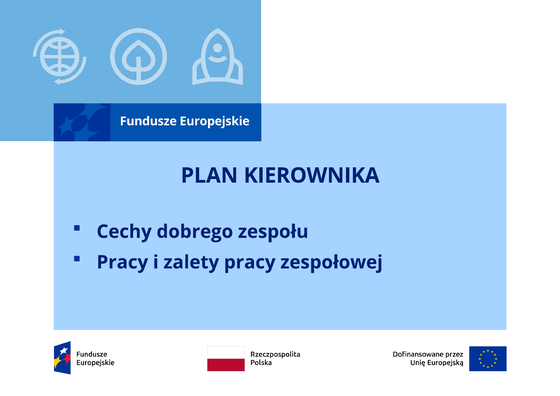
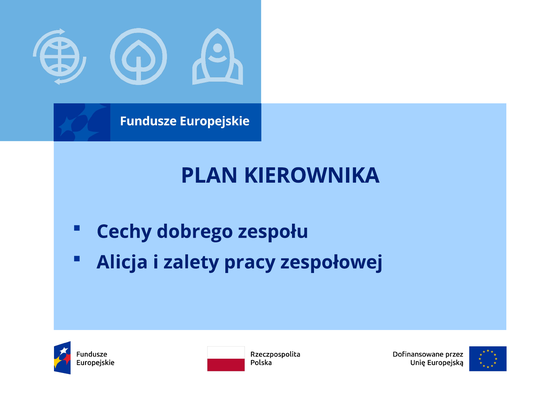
Pracy at (122, 262): Pracy -> Alicja
